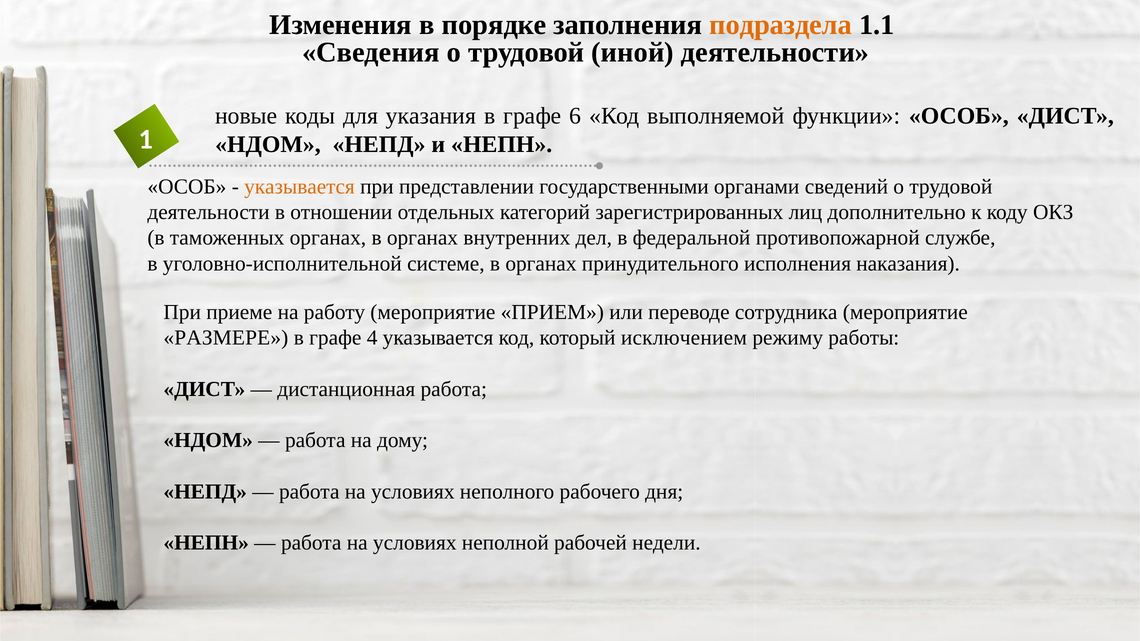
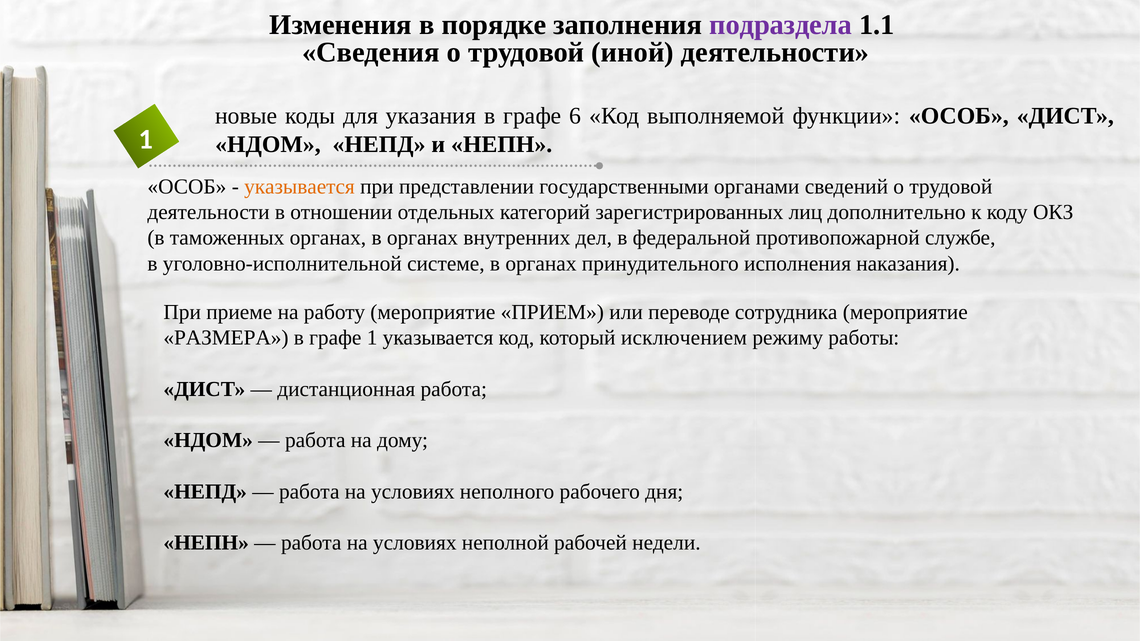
подраздела colour: orange -> purple
РАЗМЕРЕ: РАЗМЕРЕ -> РАЗМЕРА
графе 4: 4 -> 1
